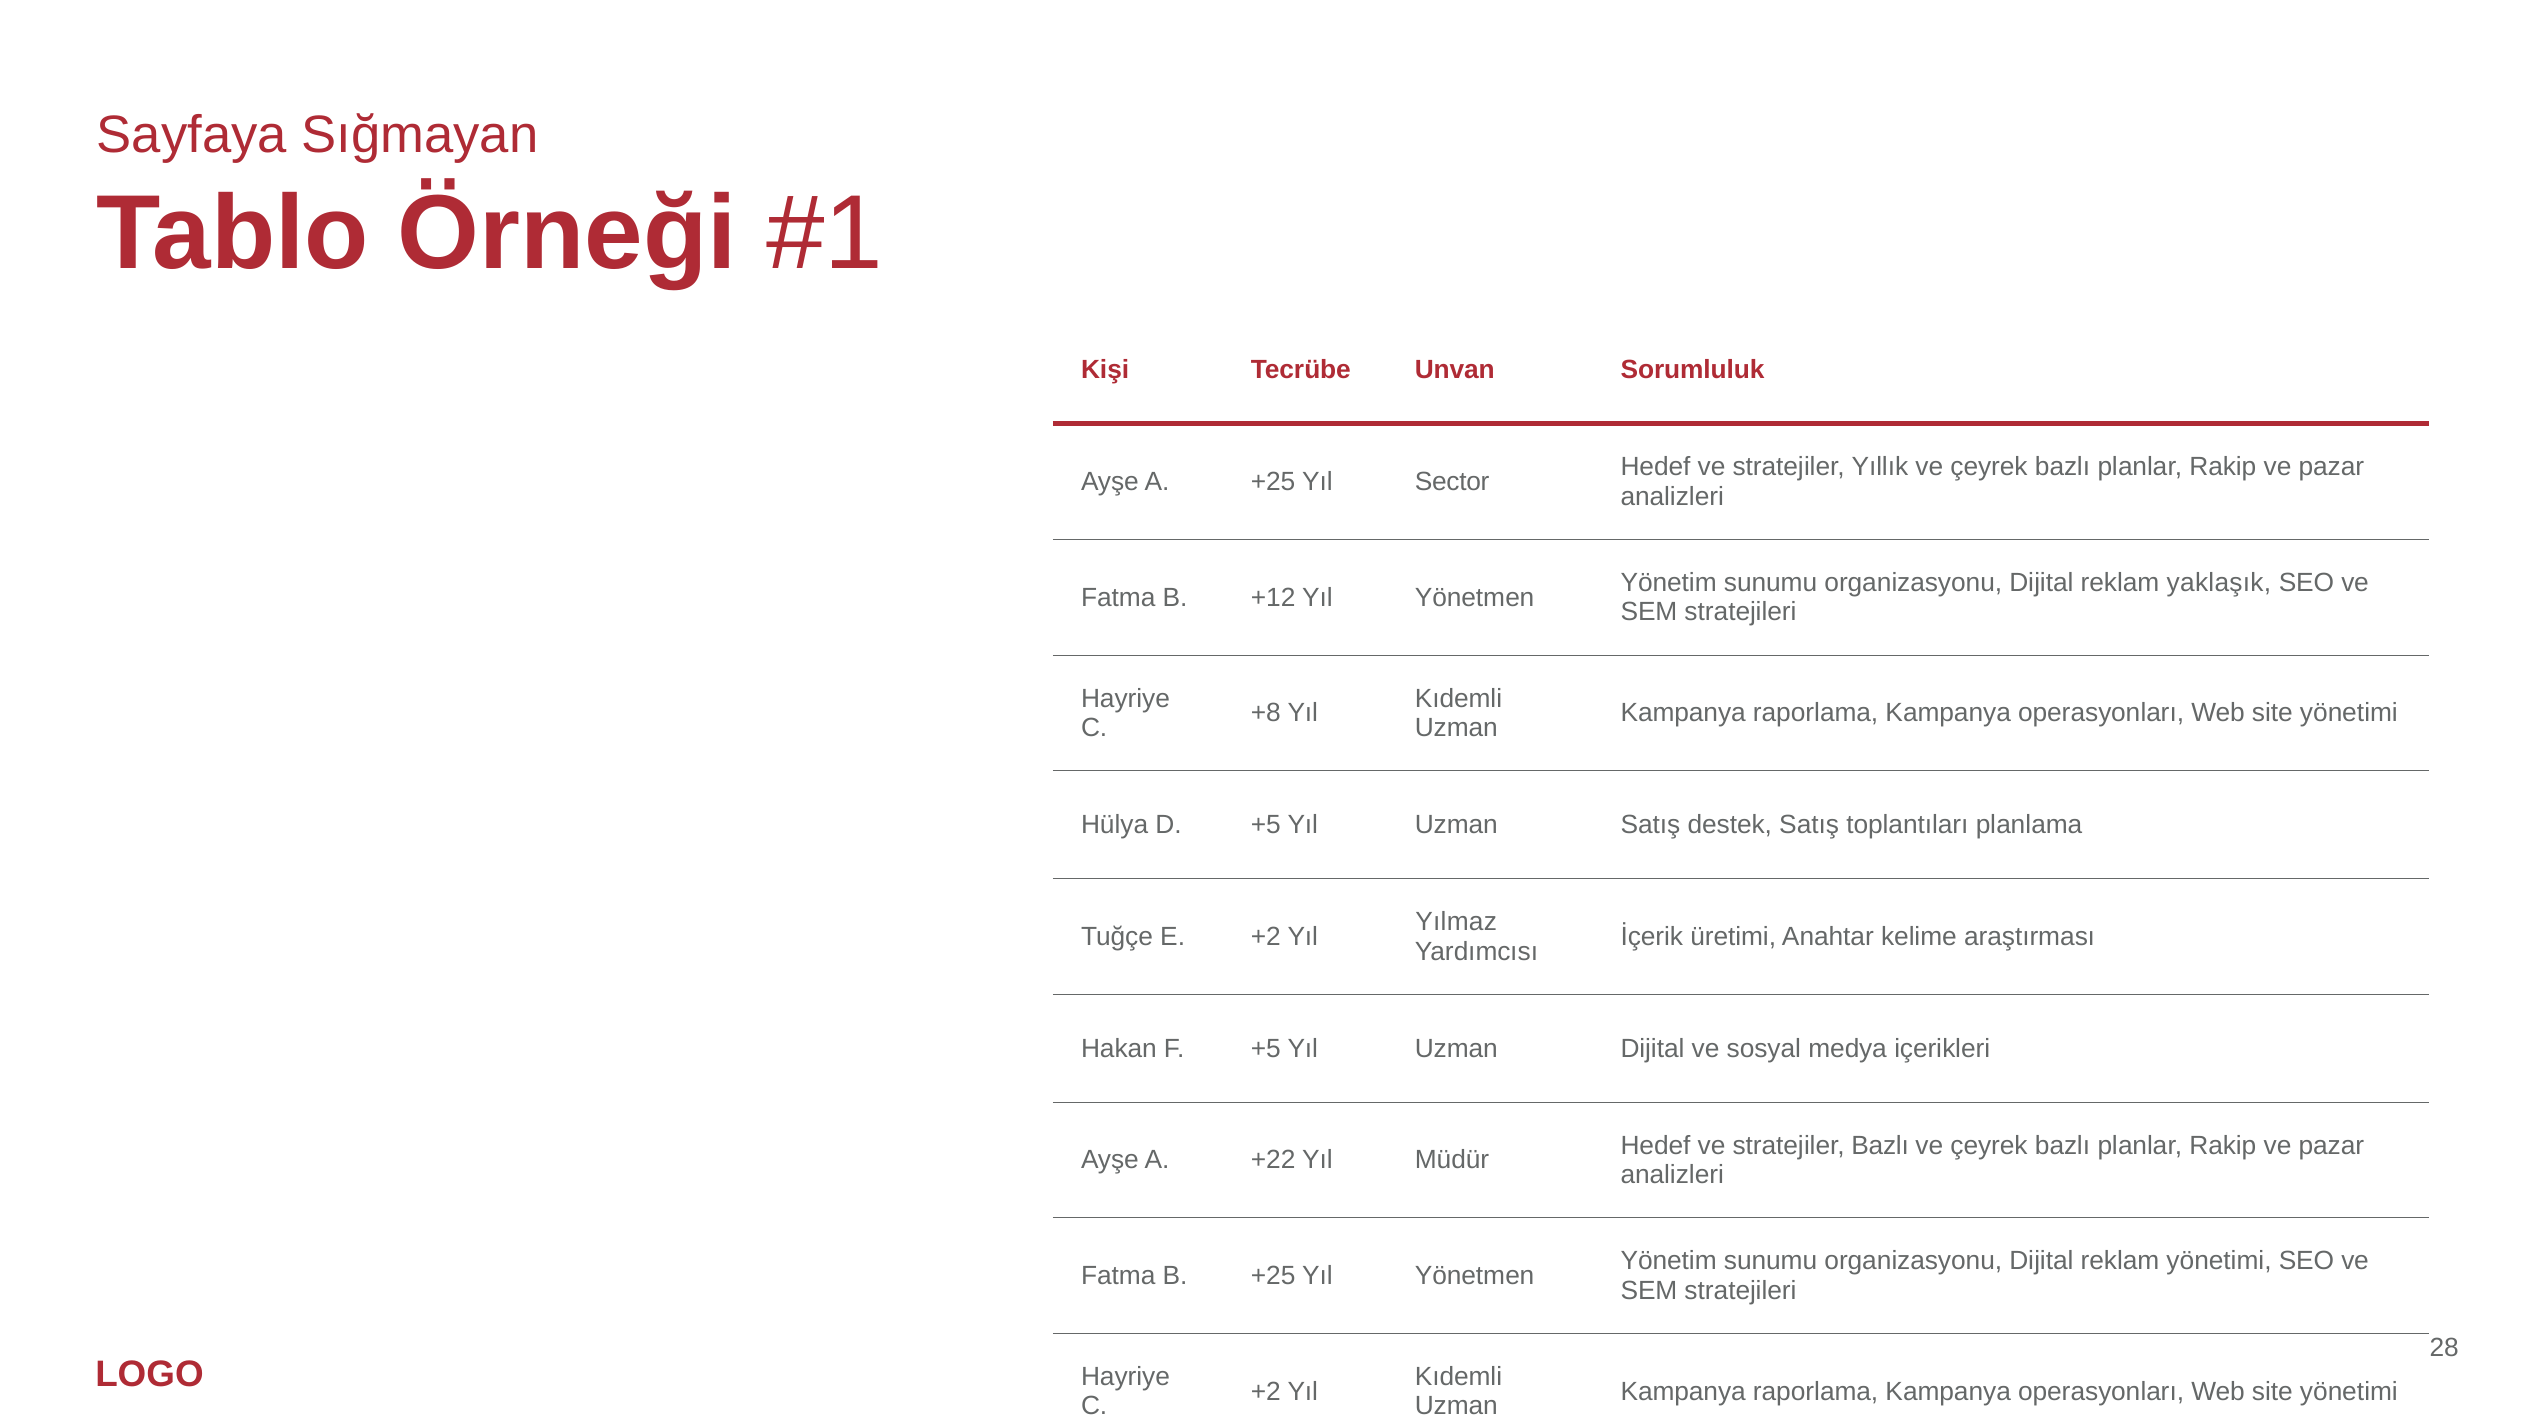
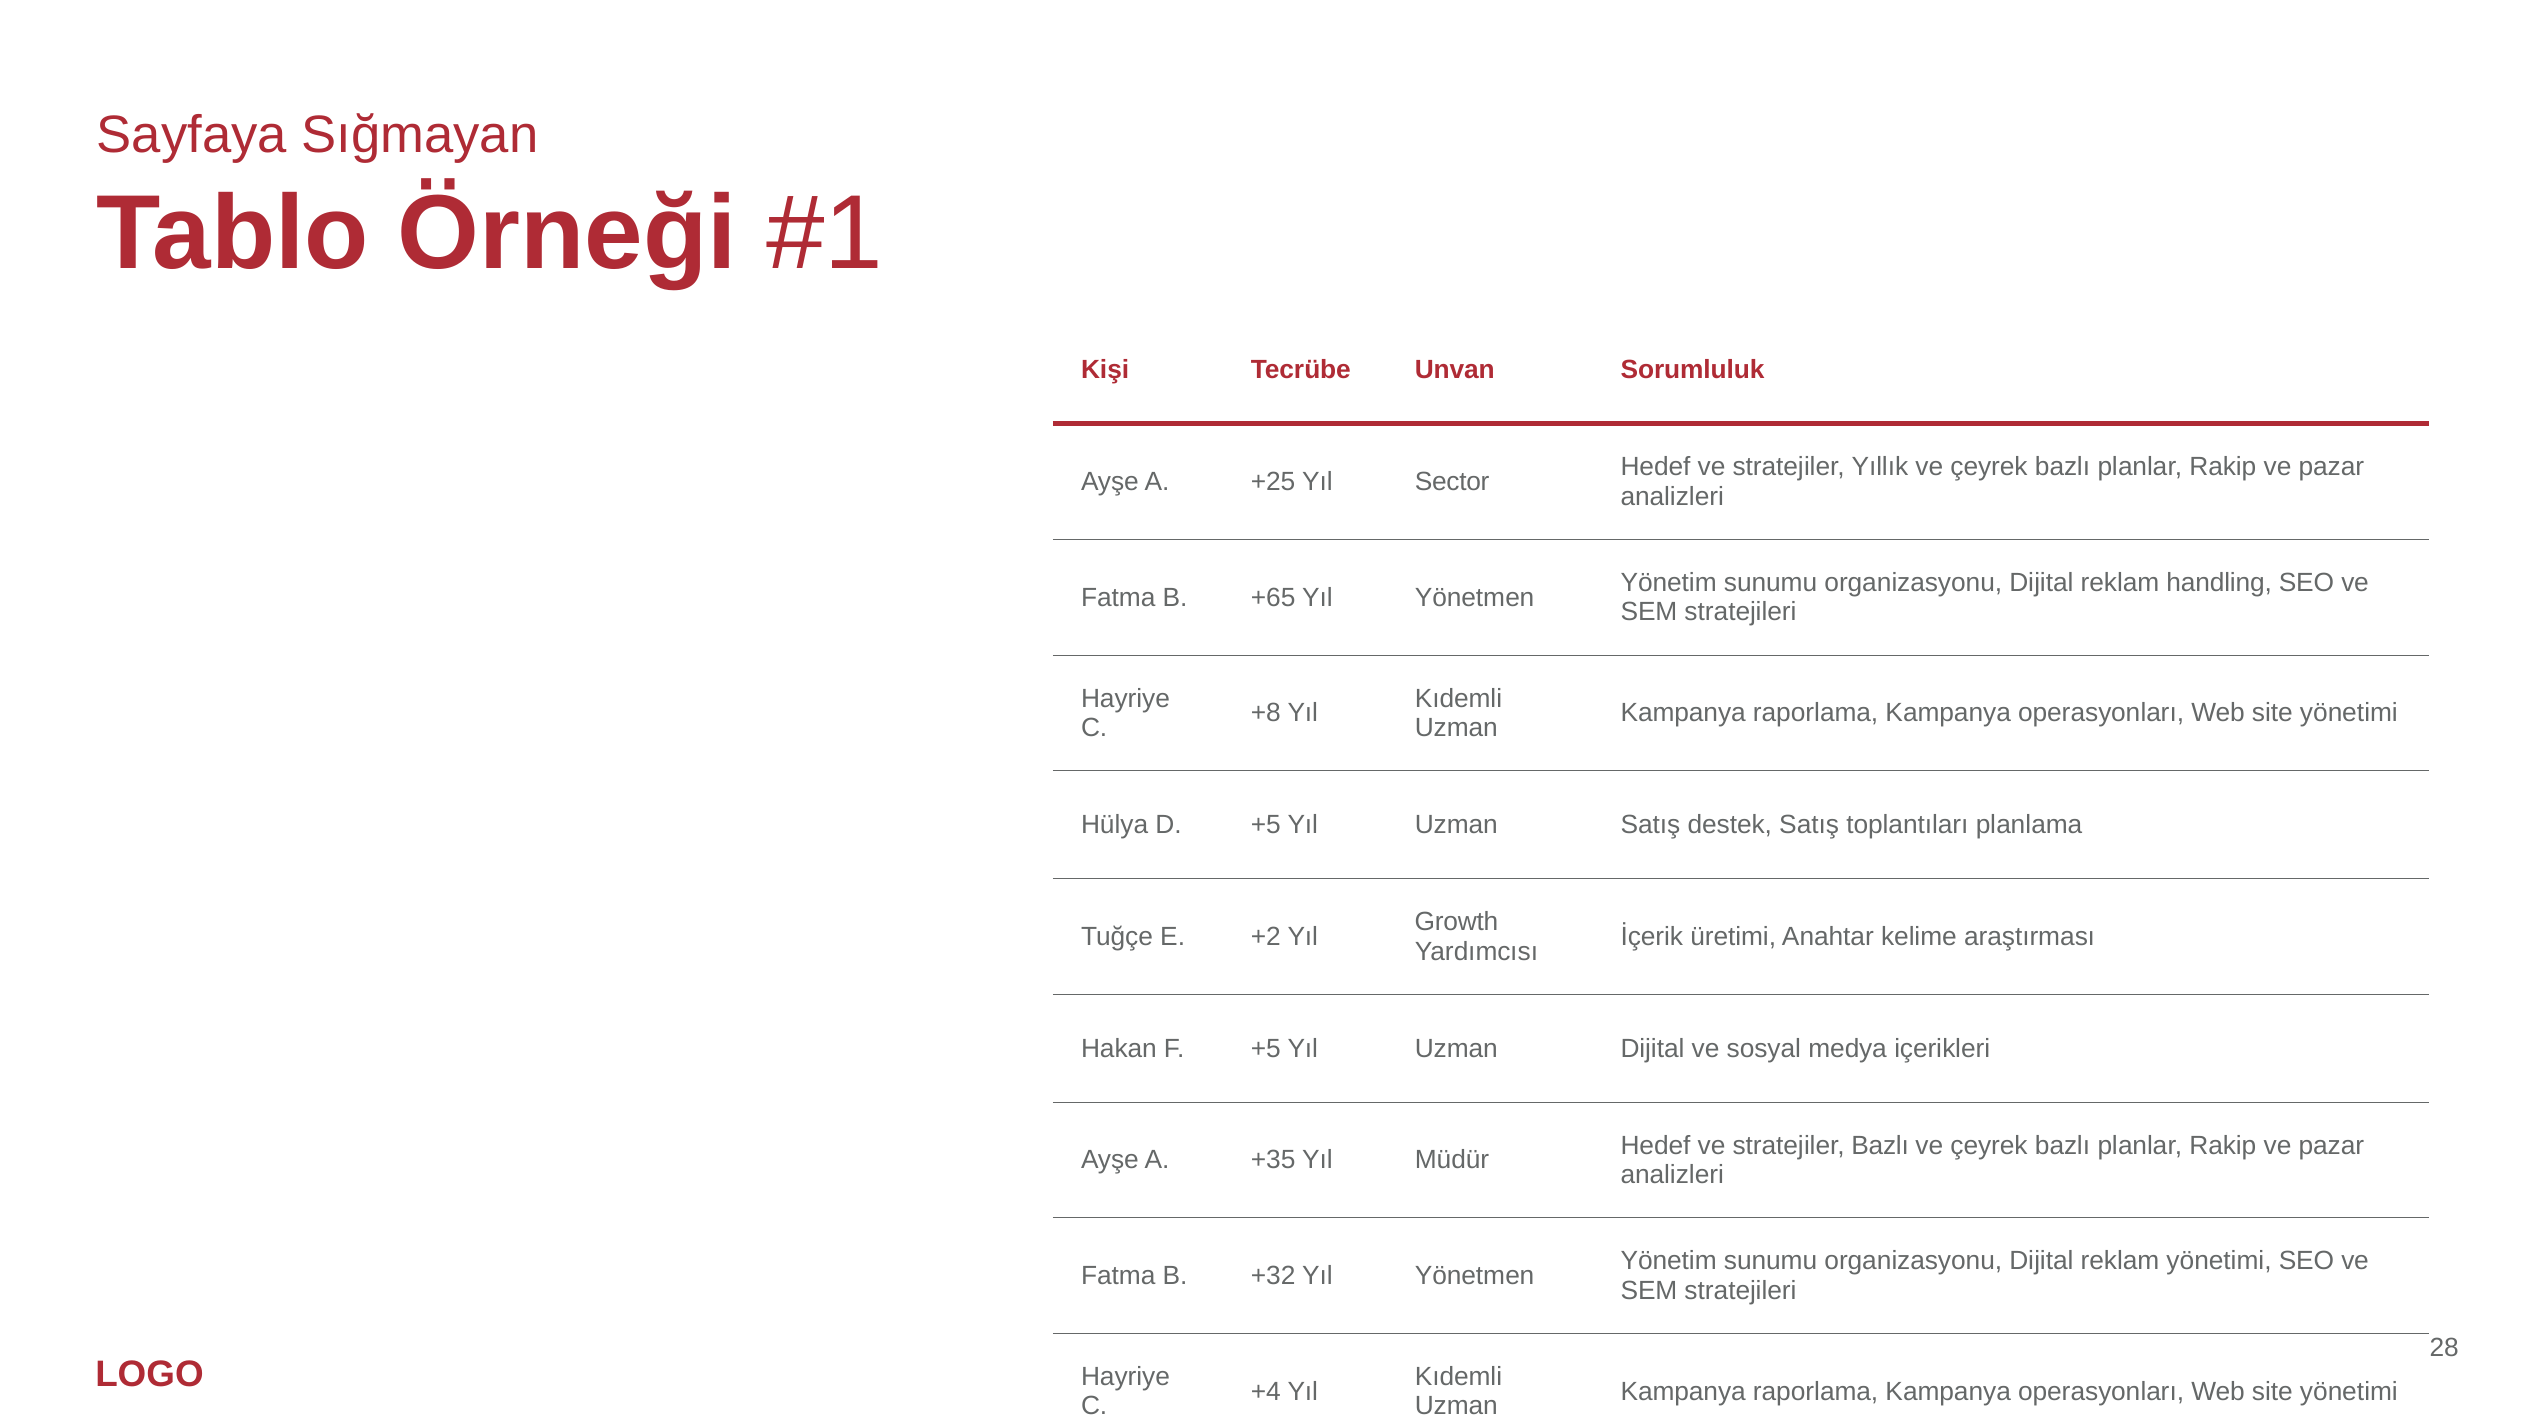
yaklaşık: yaklaşık -> handling
+12: +12 -> +65
Yılmaz: Yılmaz -> Growth
+22: +22 -> +35
B +25: +25 -> +32
+2 at (1266, 1392): +2 -> +4
